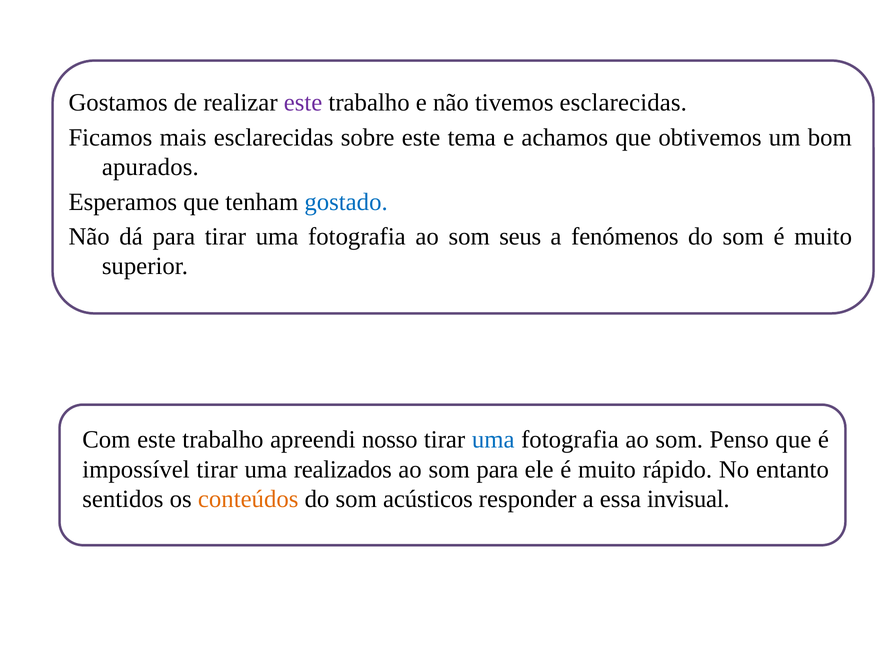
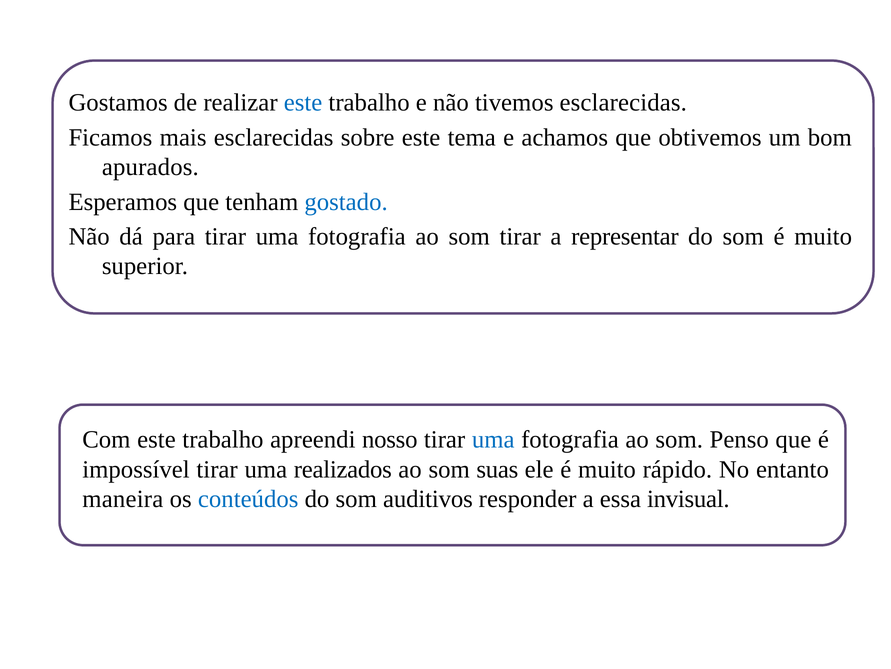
este at (303, 103) colour: purple -> blue
som seus: seus -> tirar
fenómenos: fenómenos -> representar
som para: para -> suas
sentidos: sentidos -> maneira
conteúdos colour: orange -> blue
acústicos: acústicos -> auditivos
